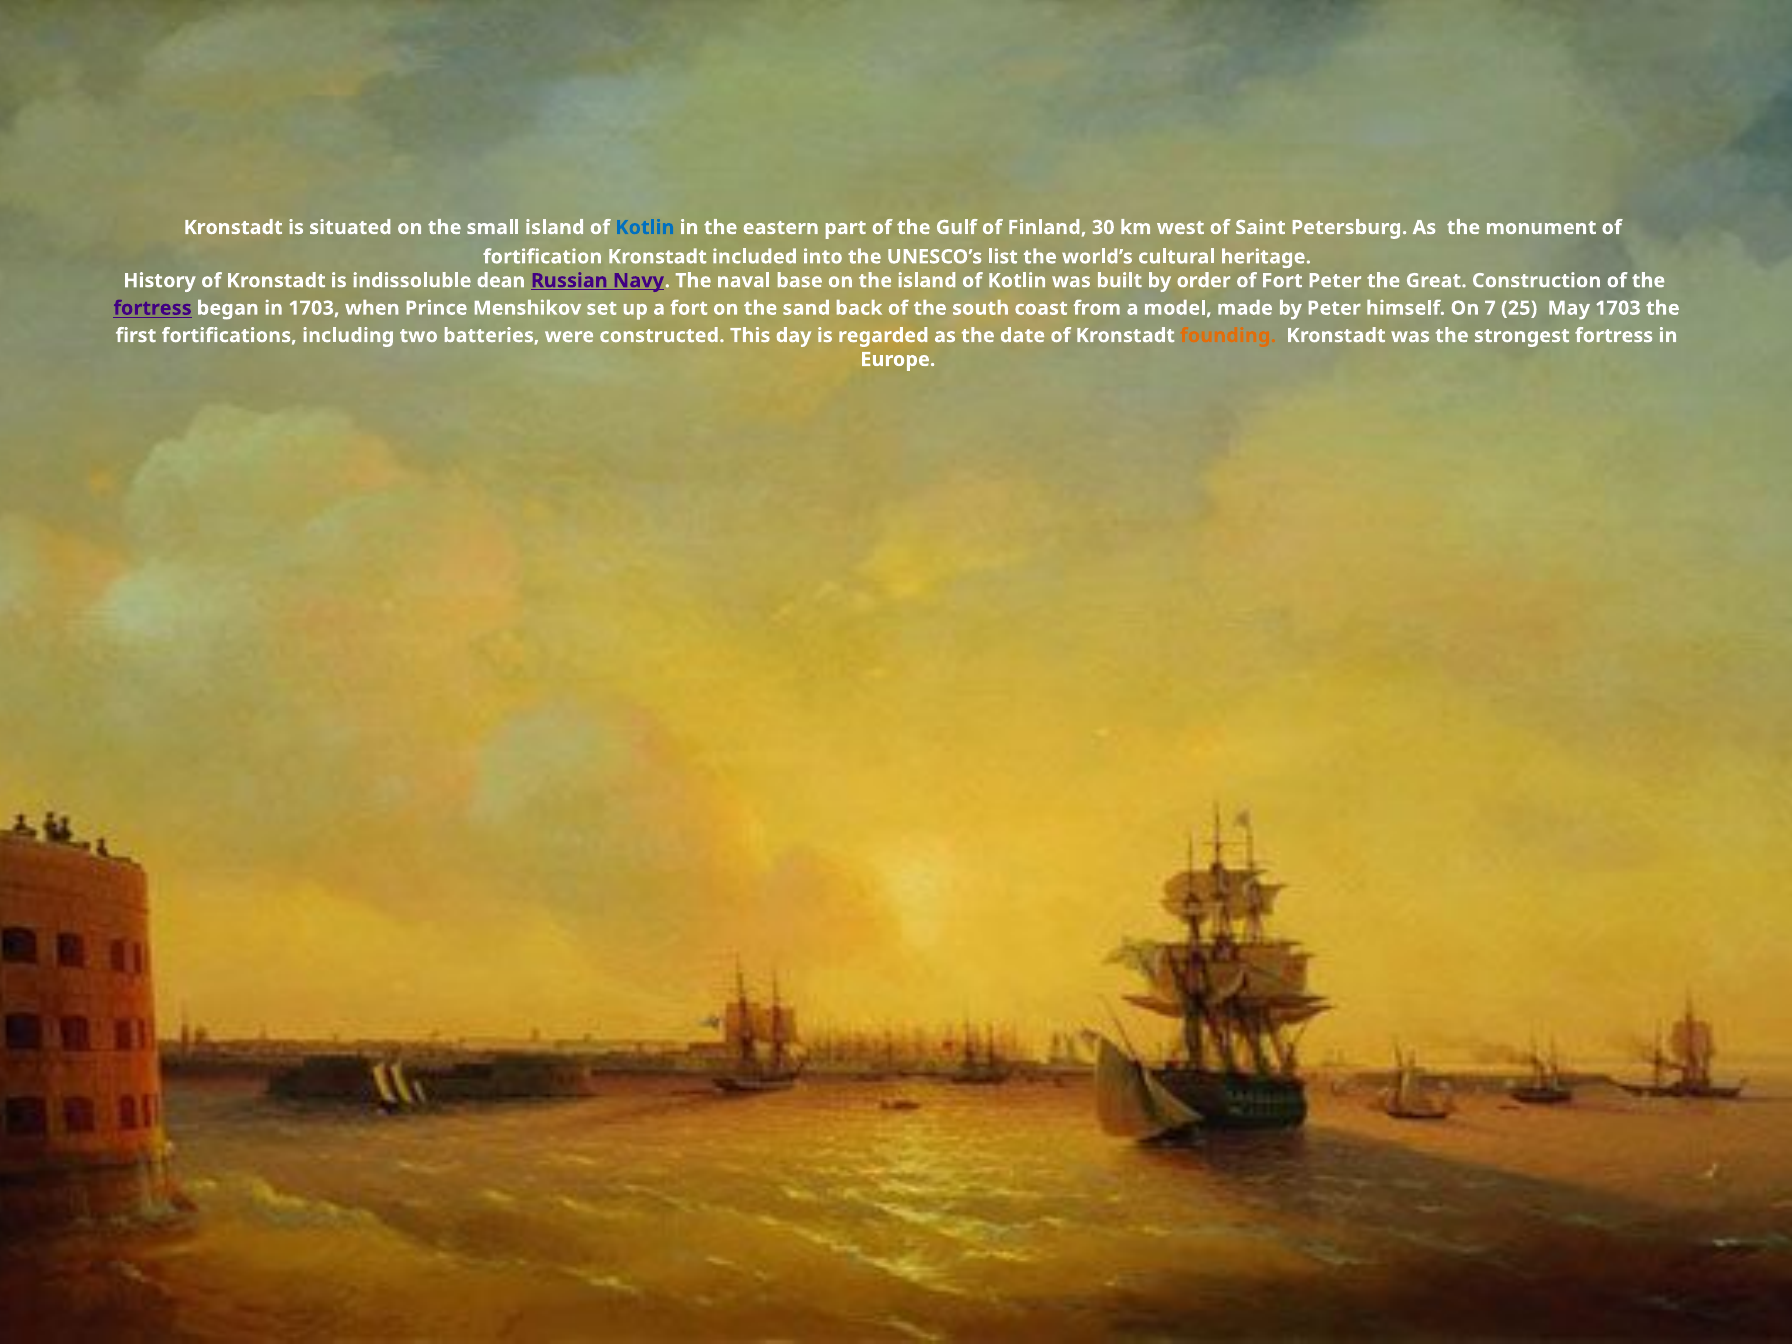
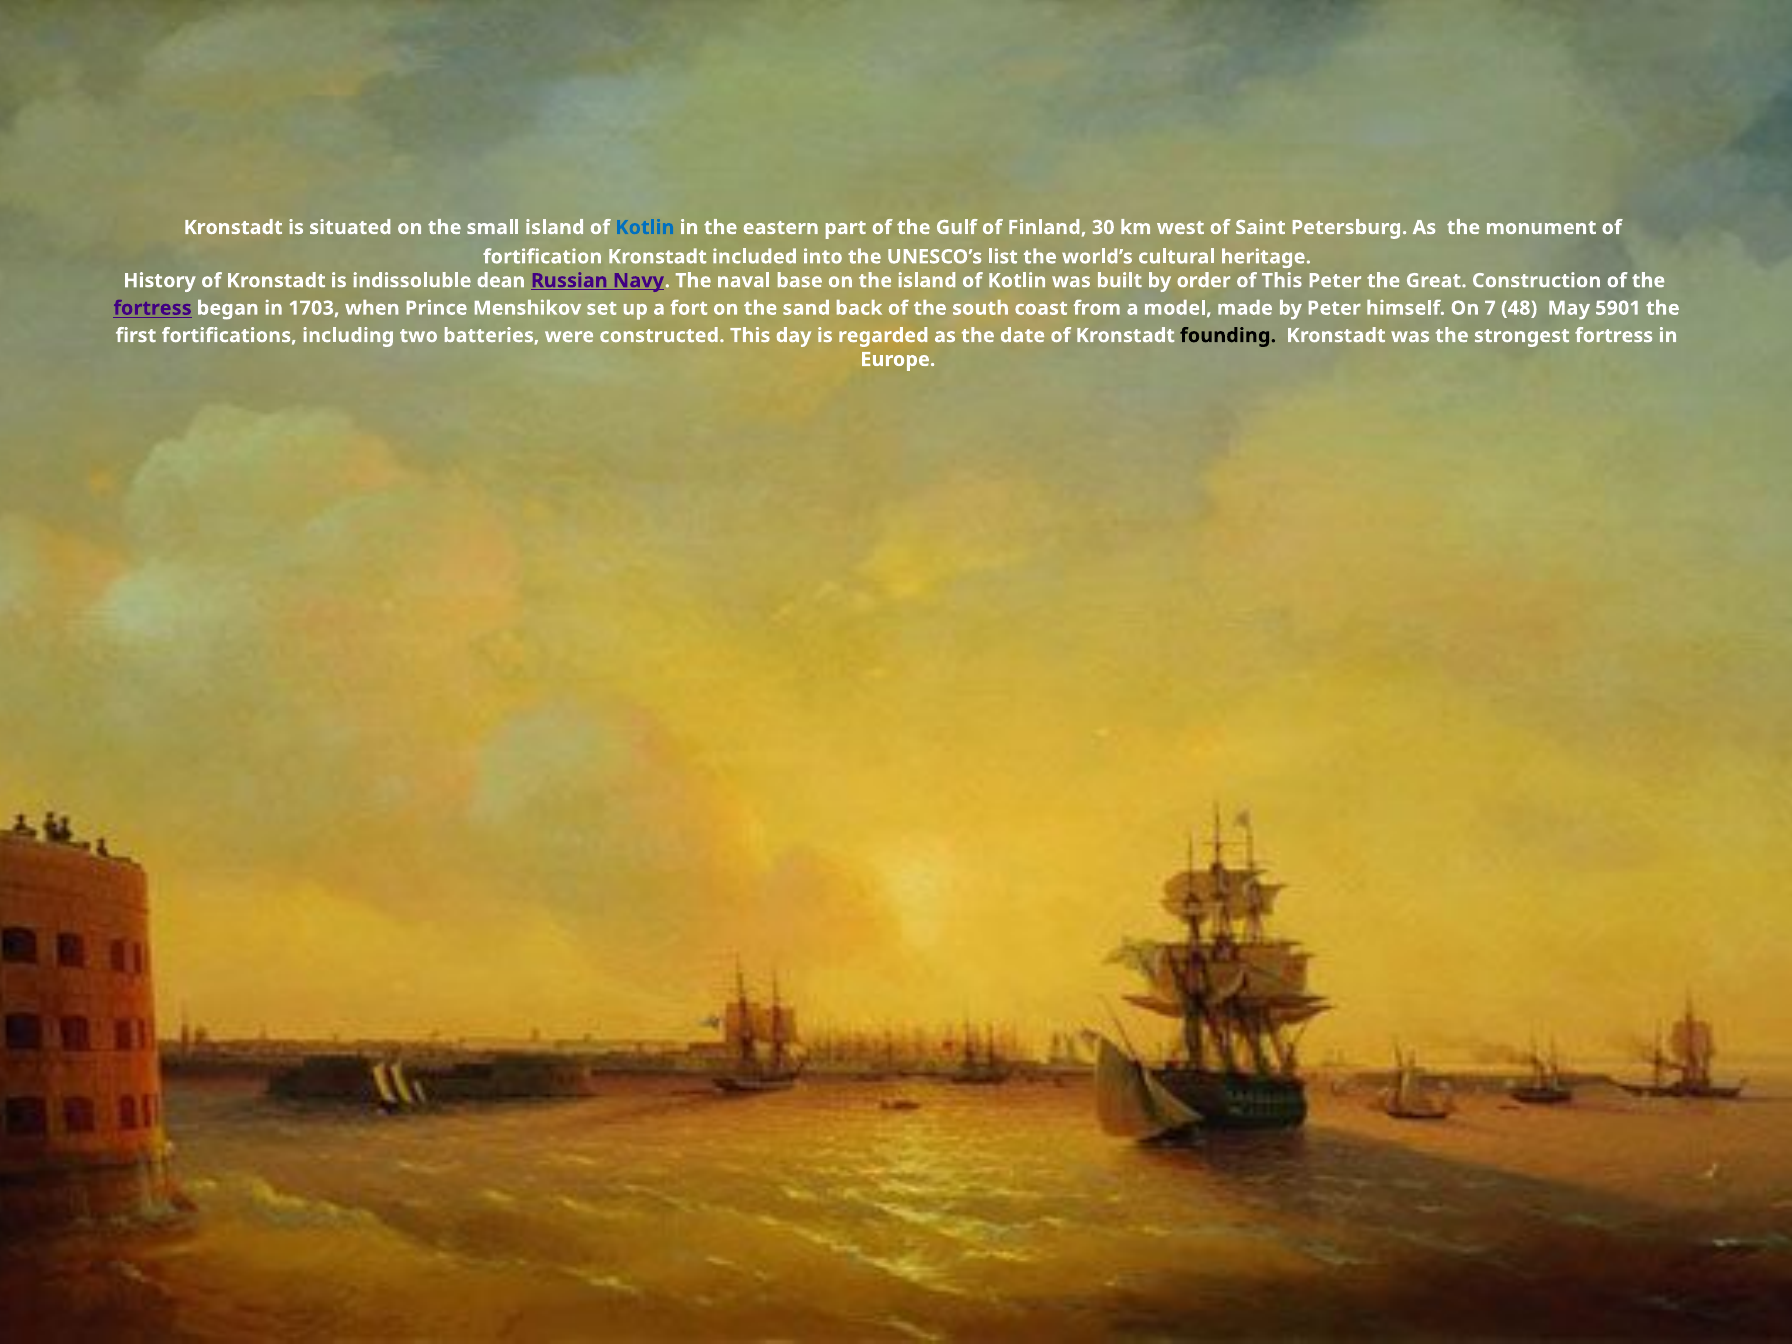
of Fort: Fort -> This
25: 25 -> 48
May 1703: 1703 -> 5901
founding colour: orange -> black
